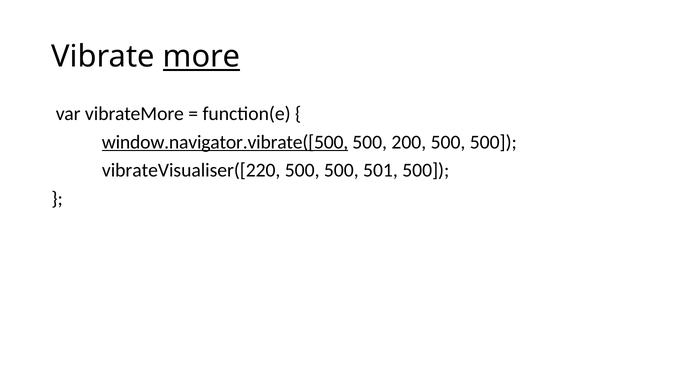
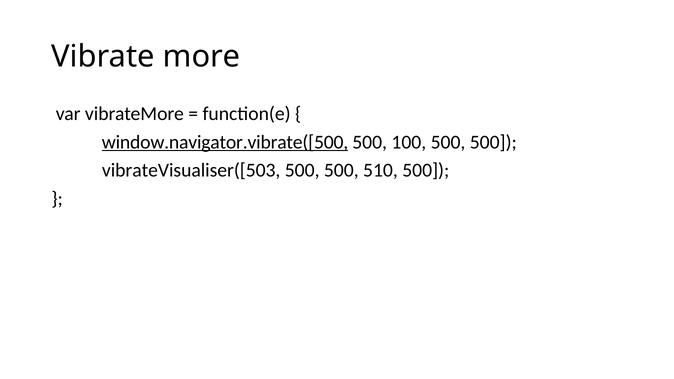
more underline: present -> none
200: 200 -> 100
vibrateVisualiser([220: vibrateVisualiser([220 -> vibrateVisualiser([503
501: 501 -> 510
